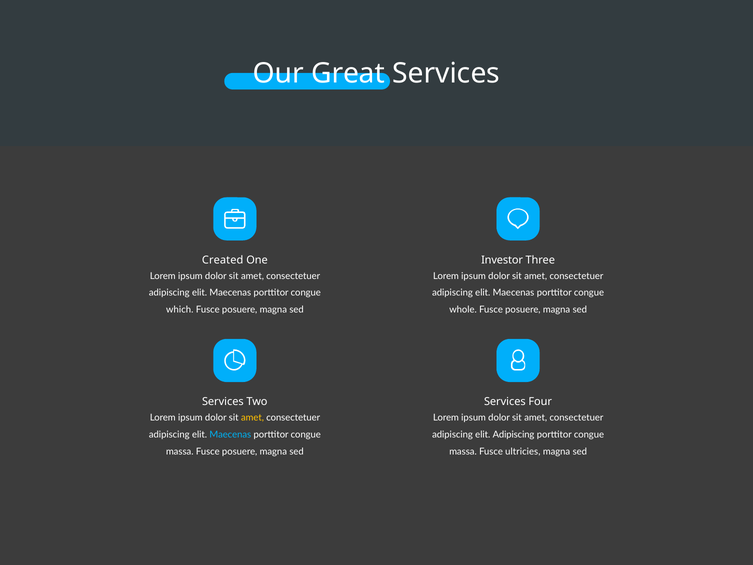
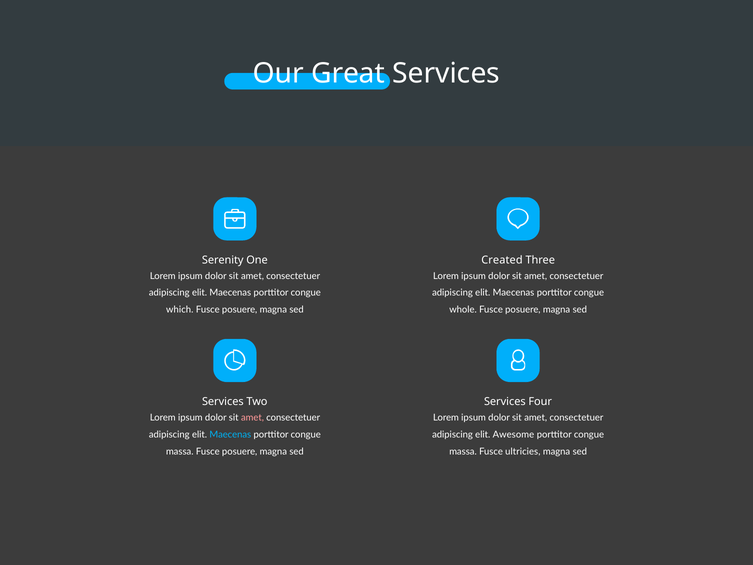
Created: Created -> Serenity
Investor: Investor -> Created
amet at (252, 417) colour: yellow -> pink
elit Adipiscing: Adipiscing -> Awesome
